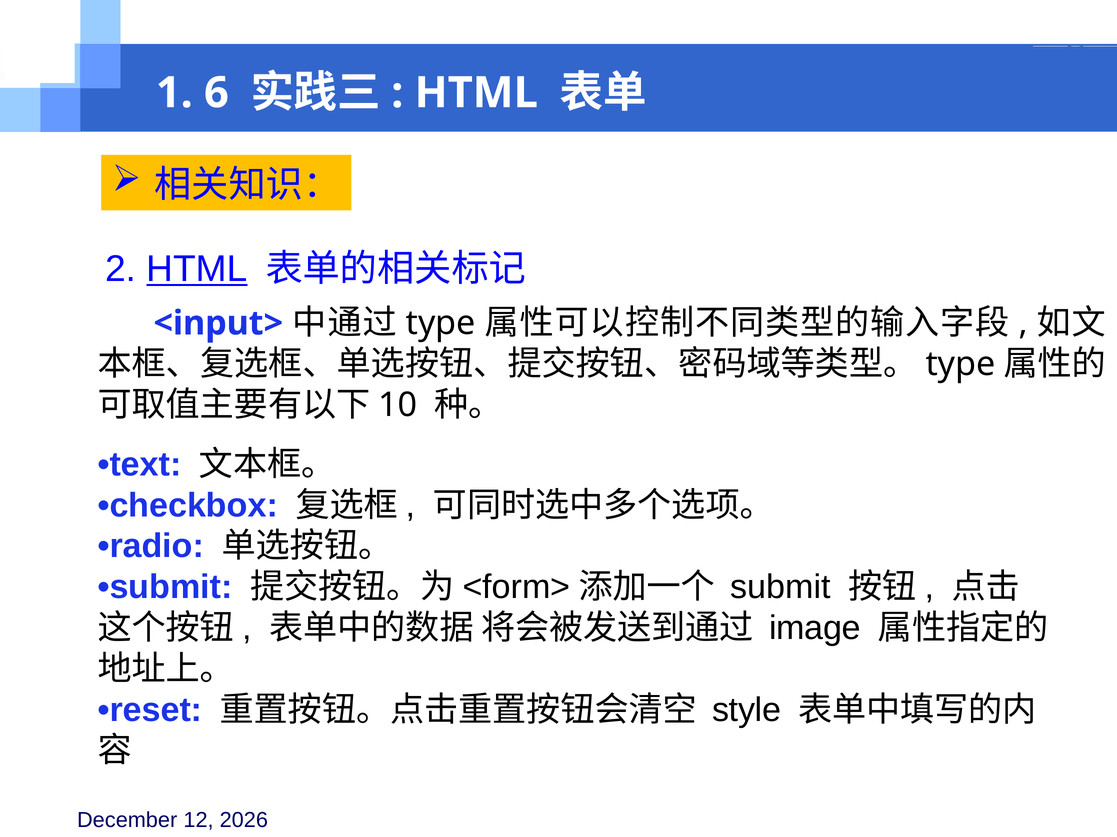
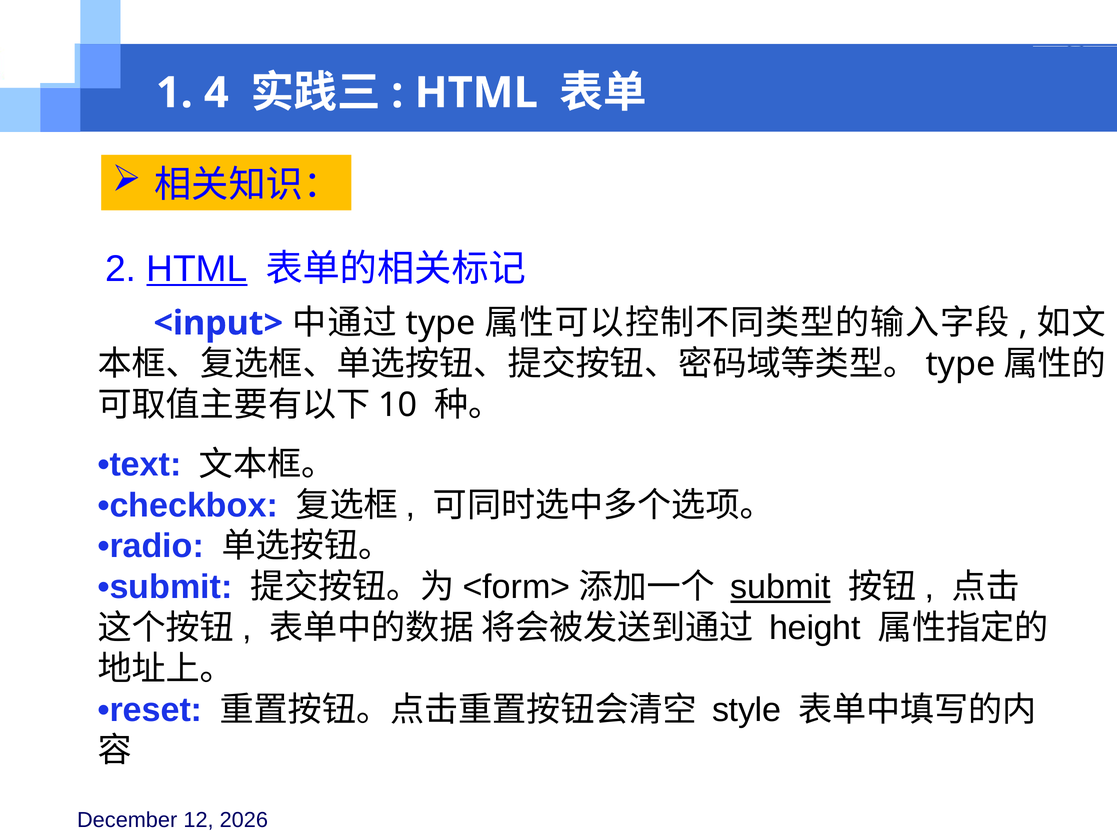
6: 6 -> 4
submit at (781, 588) underline: none -> present
image: image -> height
